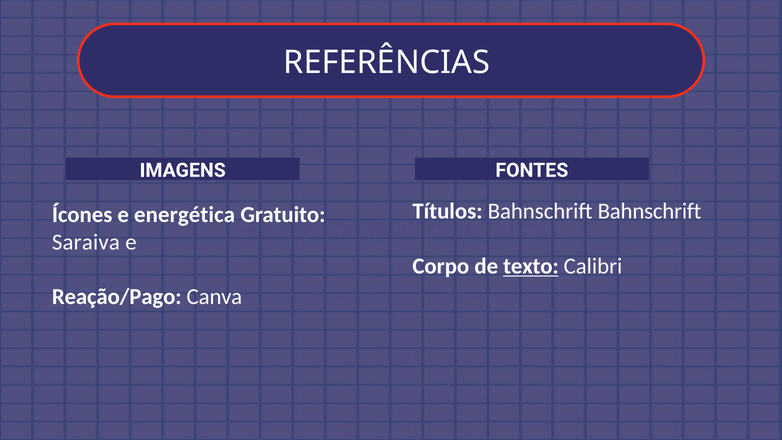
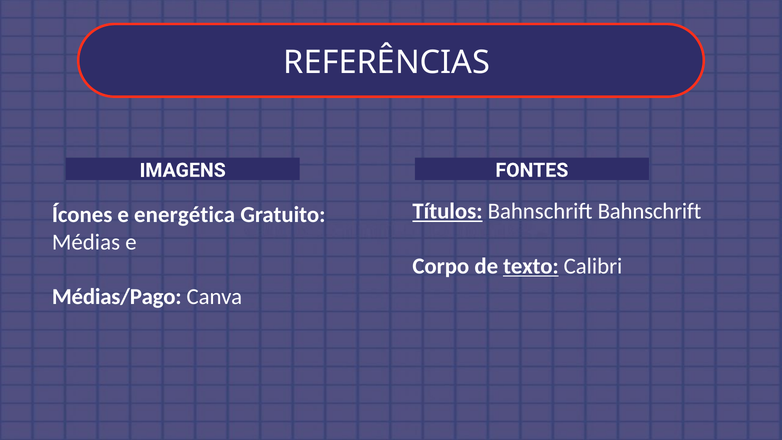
Títulos underline: none -> present
Saraiva: Saraiva -> Médias
Reação/Pago: Reação/Pago -> Médias/Pago
